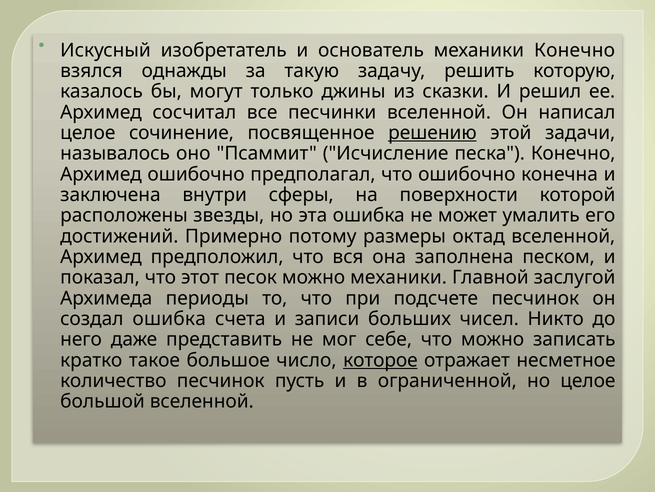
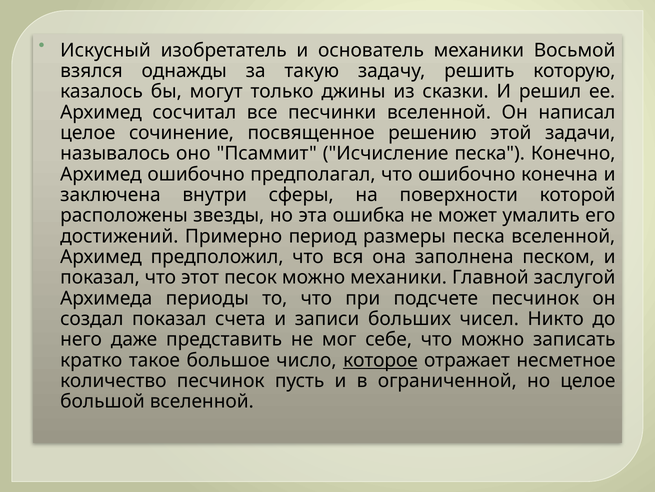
механики Конечно: Конечно -> Восьмой
решению underline: present -> none
потому: потому -> период
размеры октад: октад -> песка
создал ошибка: ошибка -> показал
